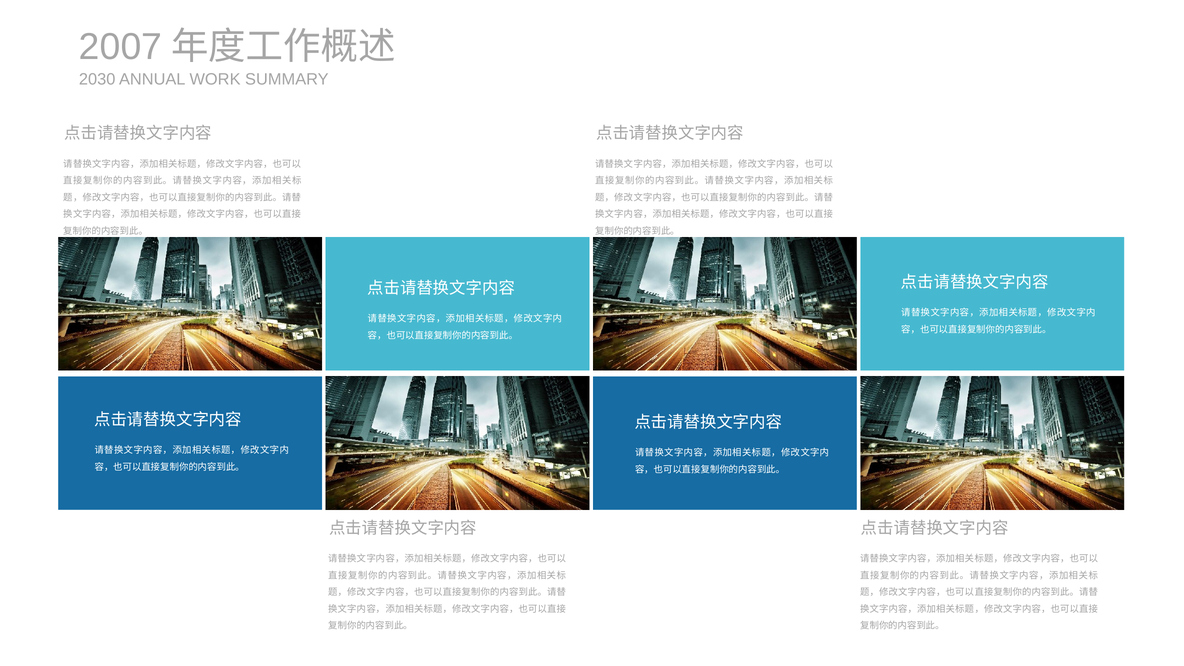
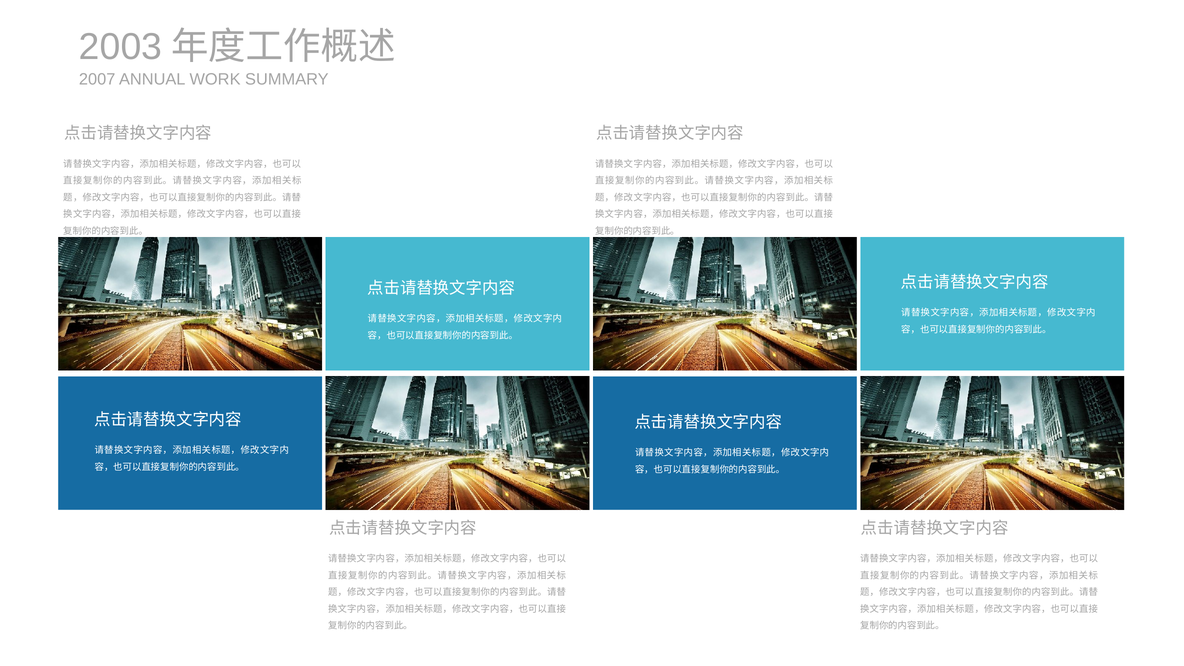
2007: 2007 -> 2003
2030: 2030 -> 2007
